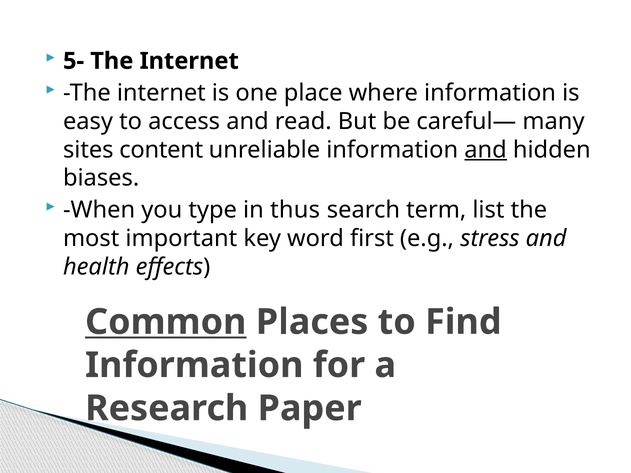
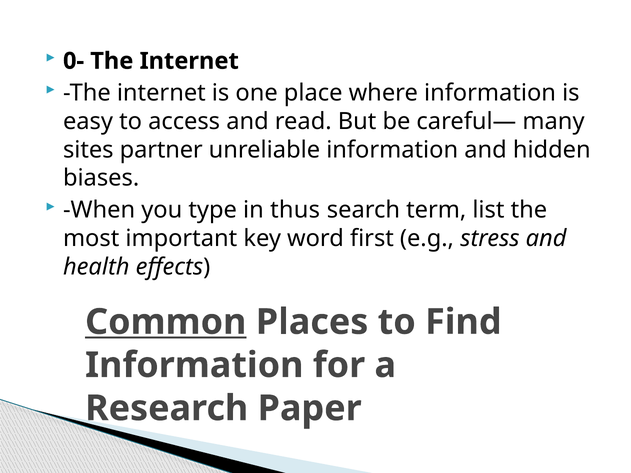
5-: 5- -> 0-
content: content -> partner
and at (486, 150) underline: present -> none
